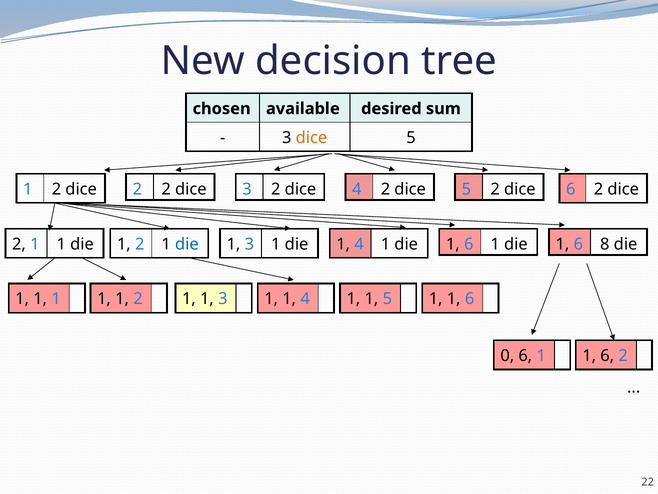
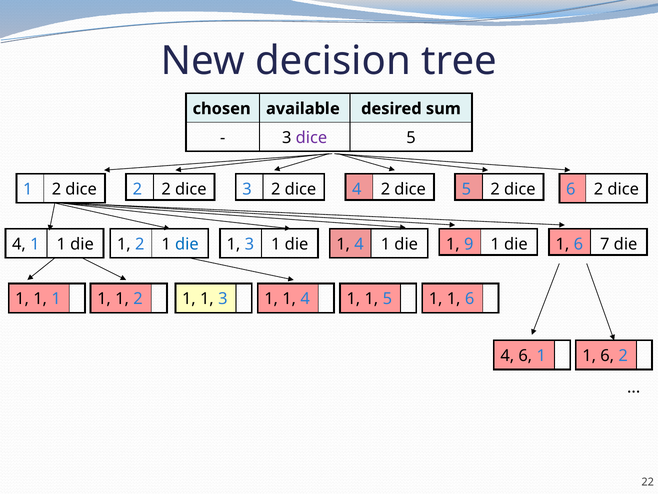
dice at (311, 138) colour: orange -> purple
2 at (19, 244): 2 -> 4
6 at (469, 244): 6 -> 9
8: 8 -> 7
0 at (507, 355): 0 -> 4
